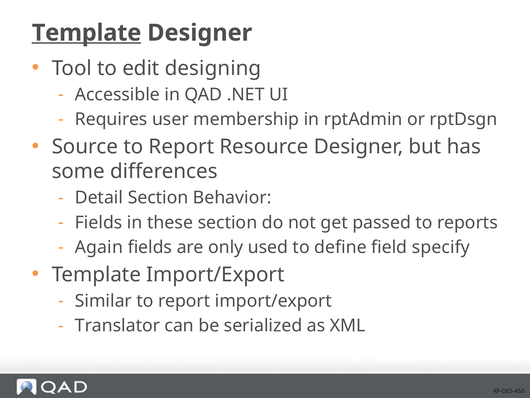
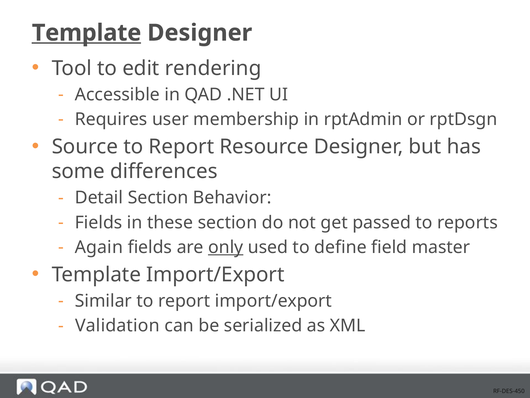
designing: designing -> rendering
only underline: none -> present
specify: specify -> master
Translator: Translator -> Validation
